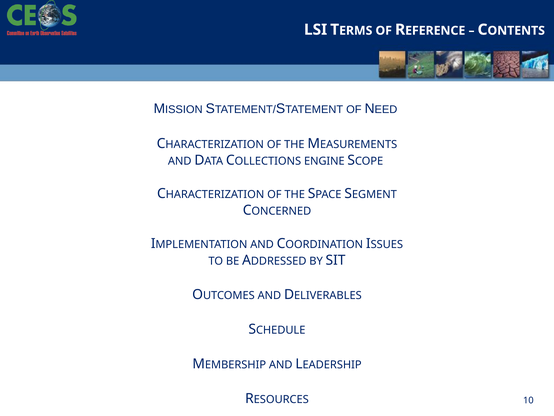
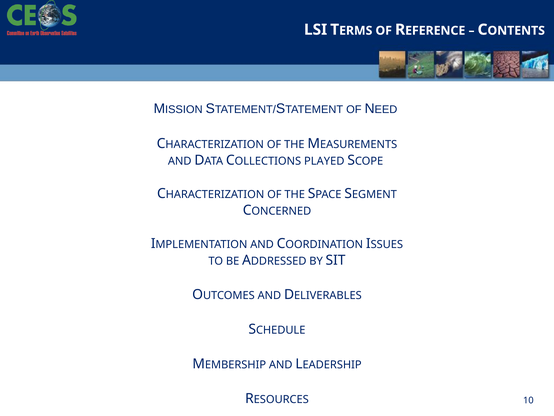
ENGINE: ENGINE -> PLAYED
